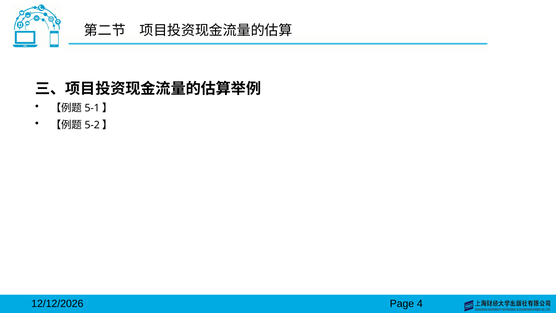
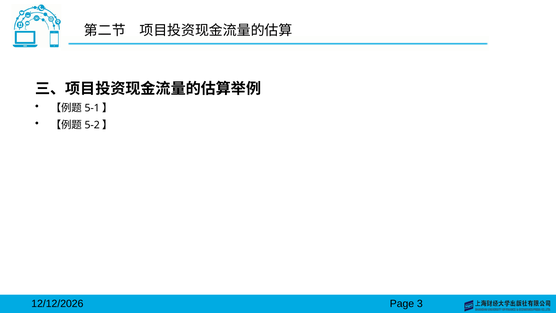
4: 4 -> 3
